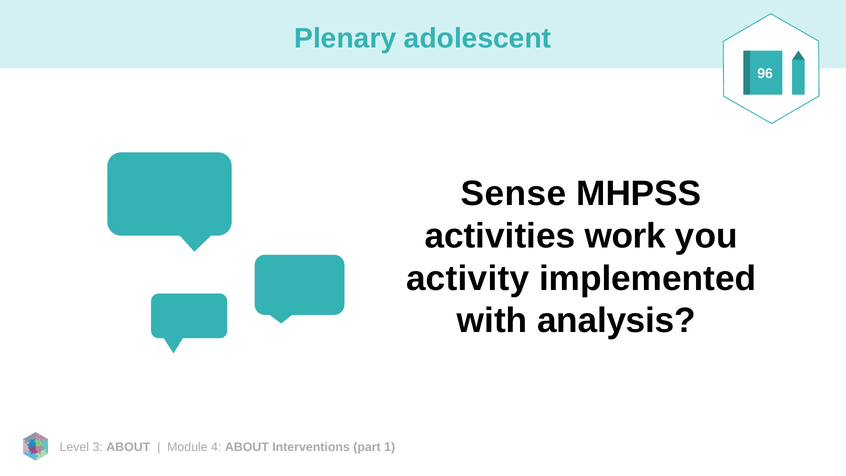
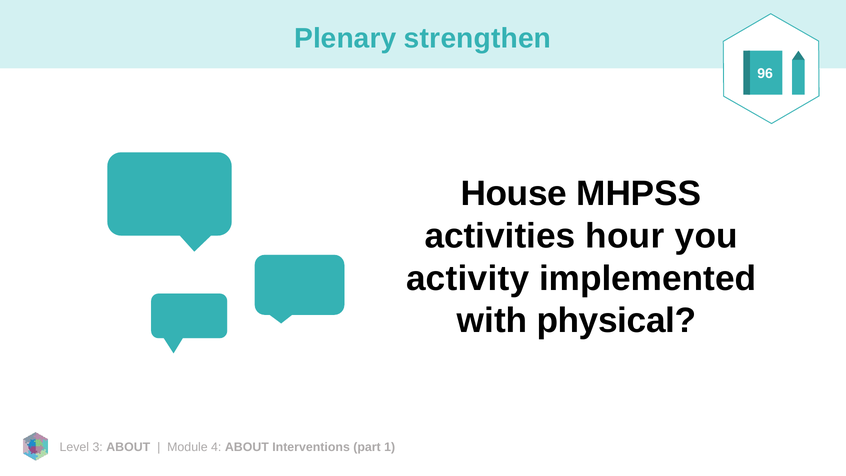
adolescent: adolescent -> strengthen
Sense: Sense -> House
work: work -> hour
analysis: analysis -> physical
